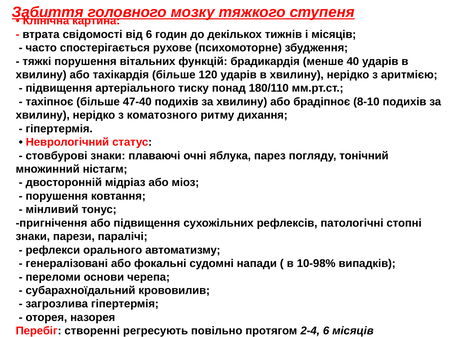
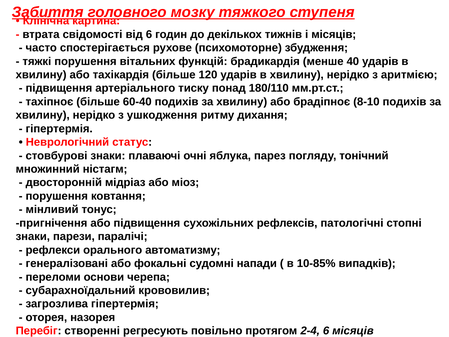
47-40: 47-40 -> 60-40
коматозного: коматозного -> ушкодження
10-98%: 10-98% -> 10-85%
